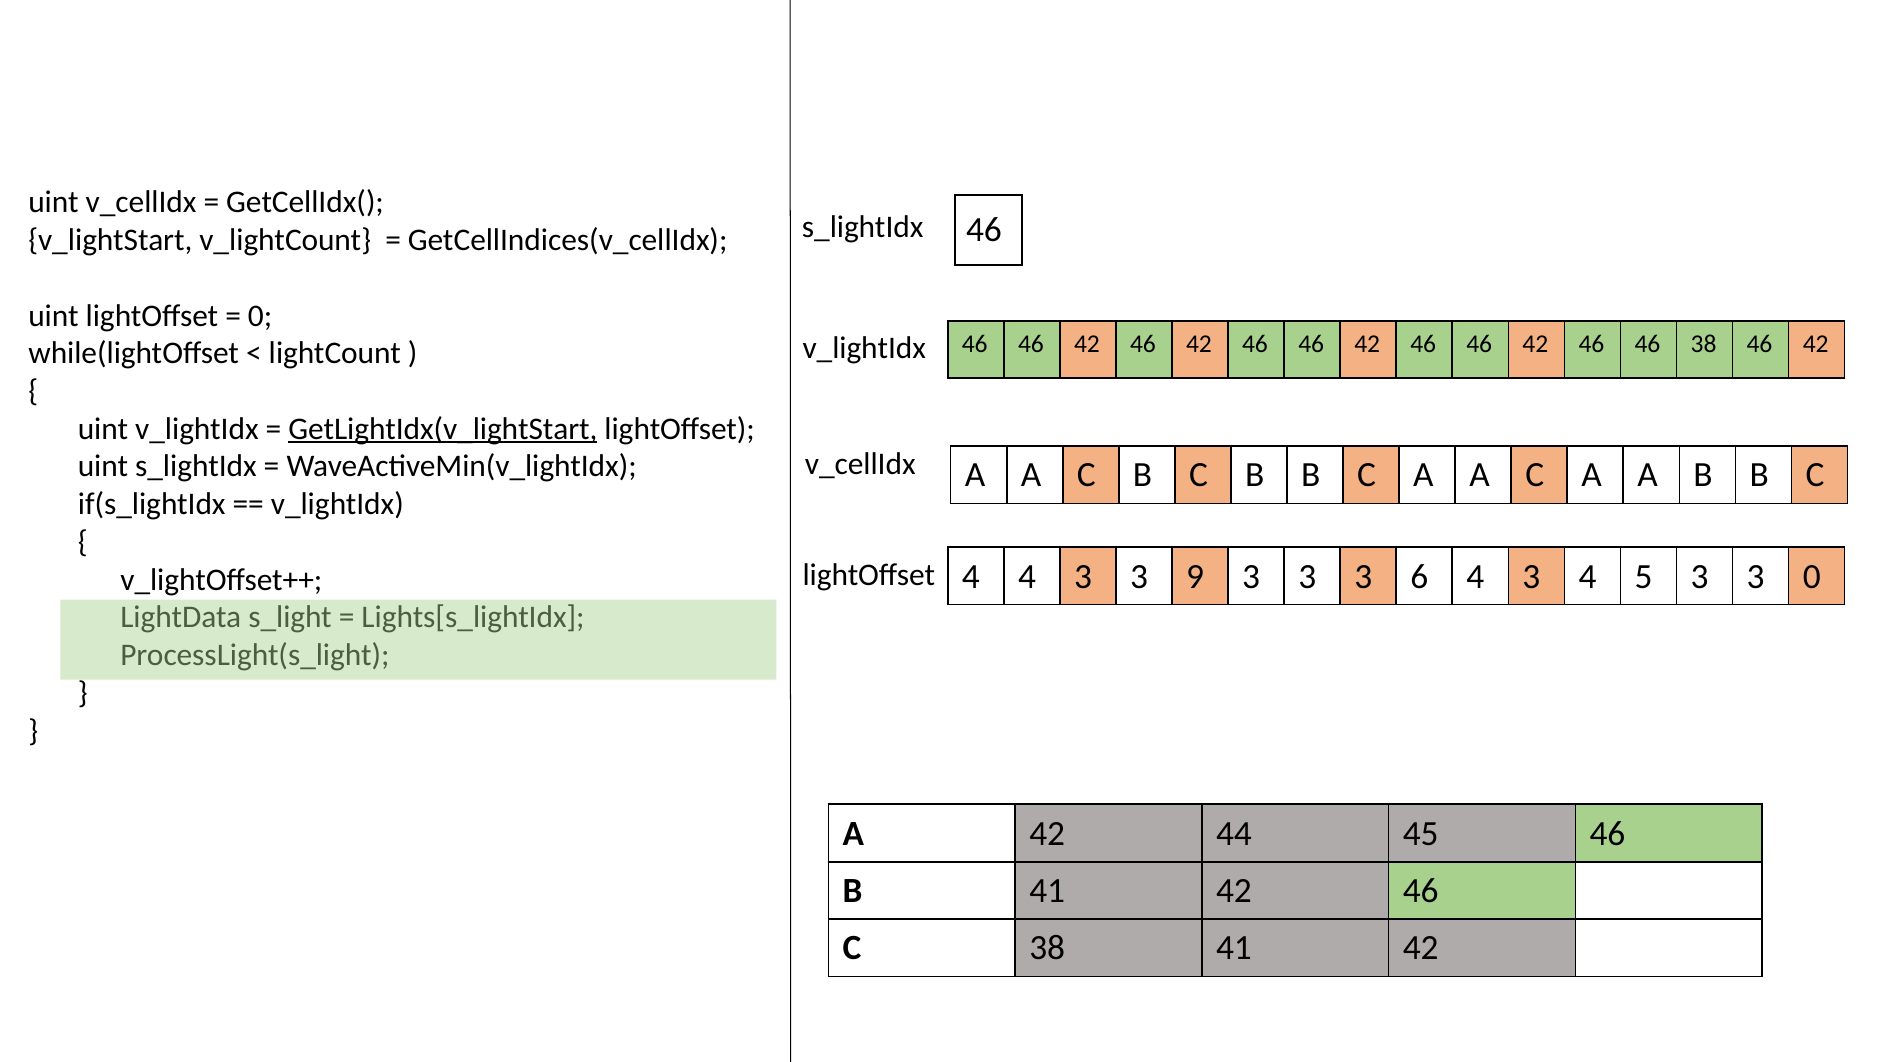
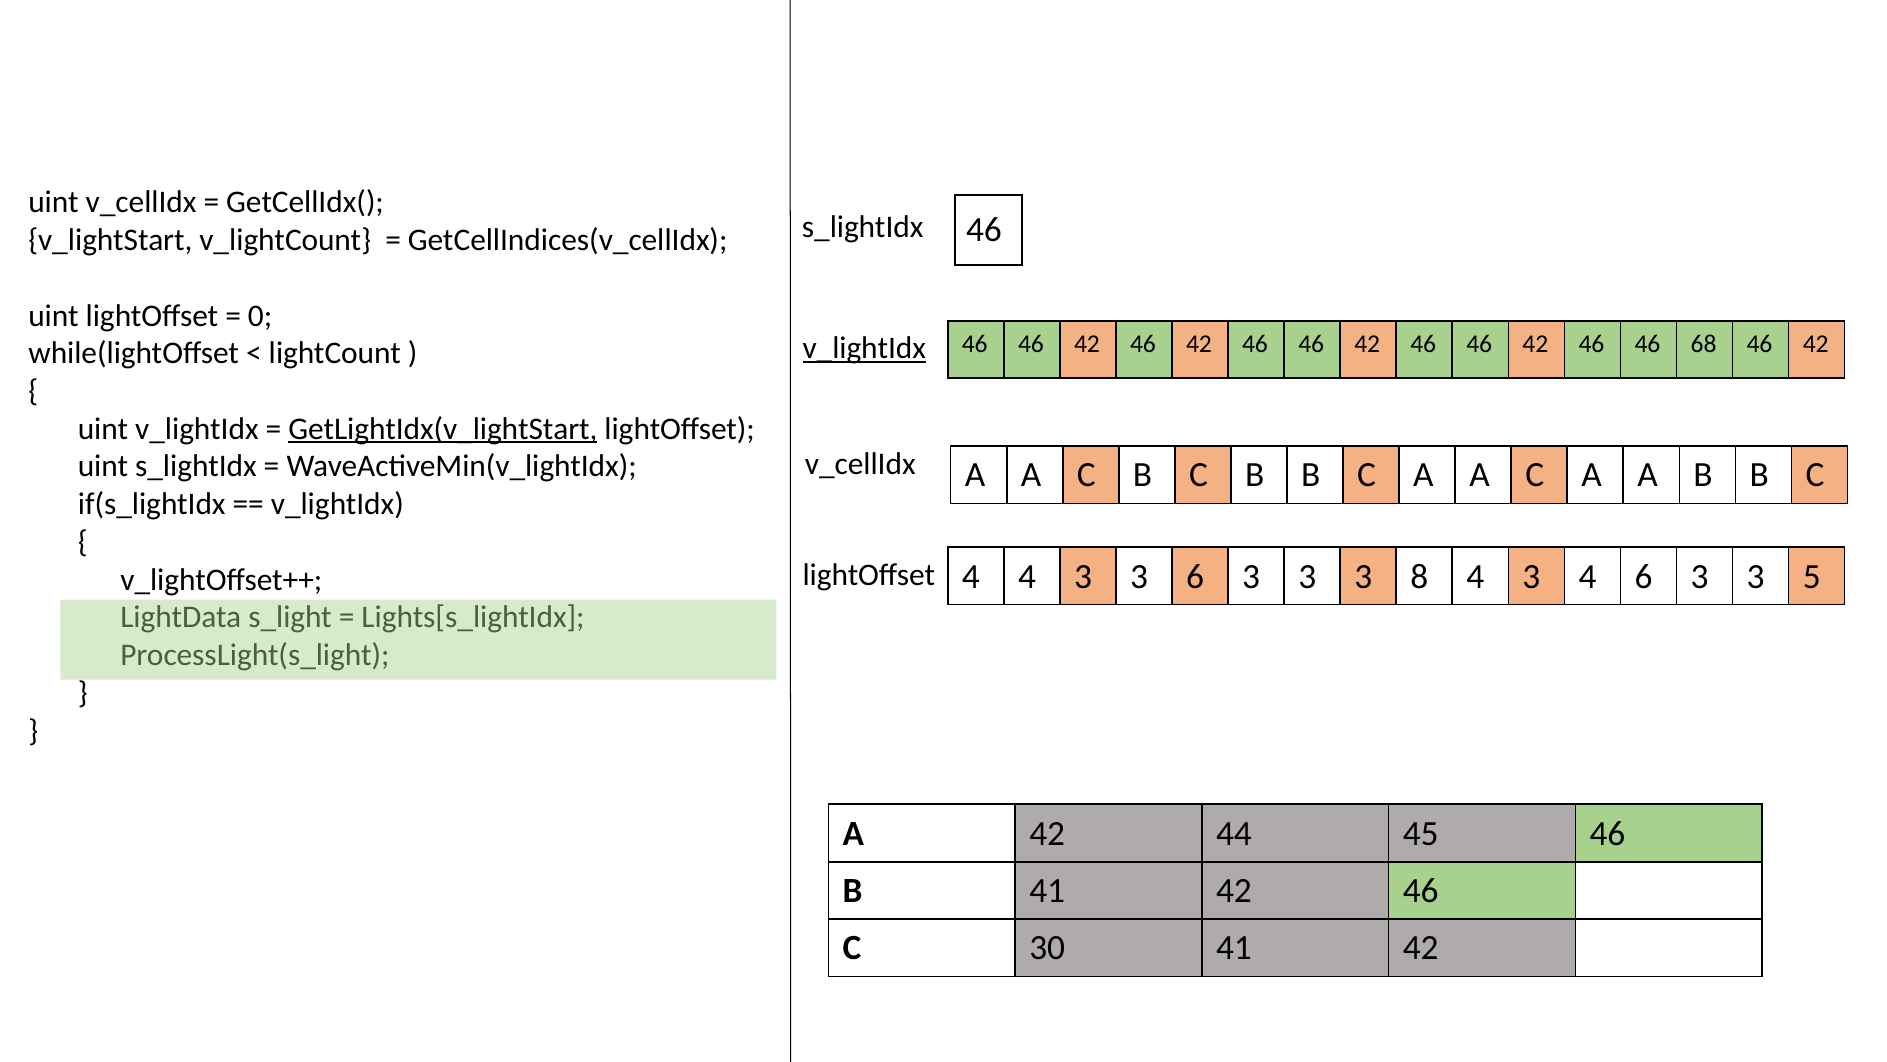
46 38: 38 -> 68
v_lightIdx at (864, 348) underline: none -> present
3 9: 9 -> 6
6: 6 -> 8
4 5: 5 -> 6
3 0: 0 -> 5
C 38: 38 -> 30
